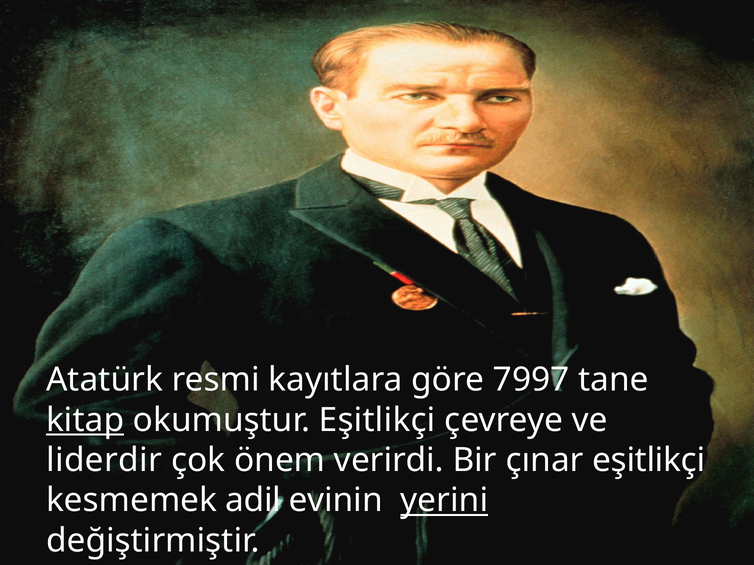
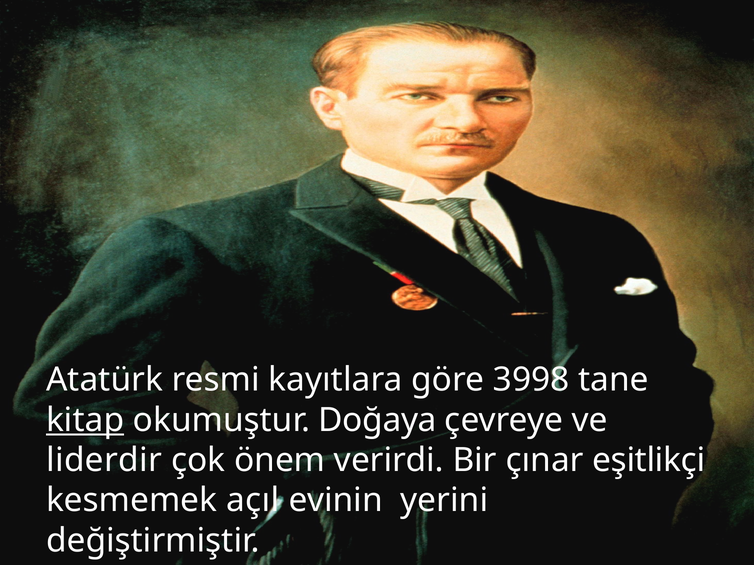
7997: 7997 -> 3998
okumuştur Eşitlikçi: Eşitlikçi -> Doğaya
adil: adil -> açıl
yerini underline: present -> none
